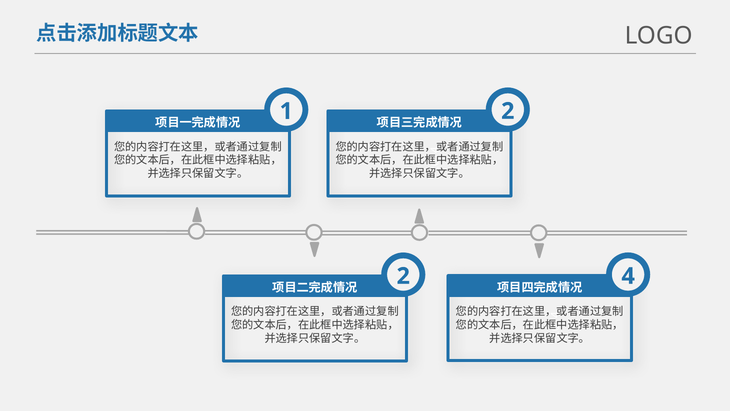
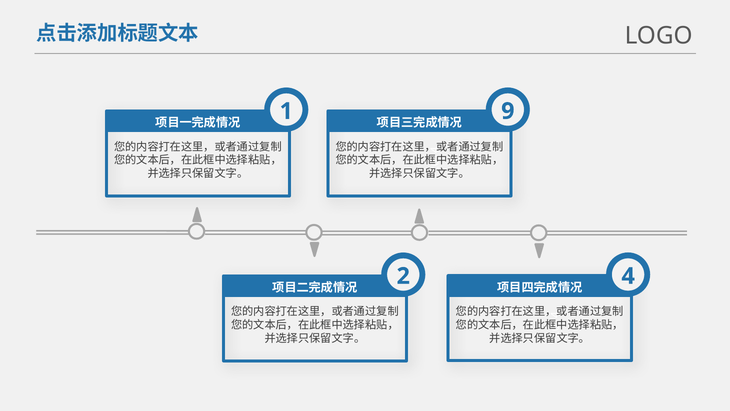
2 at (508, 111): 2 -> 9
